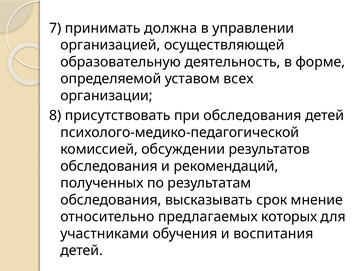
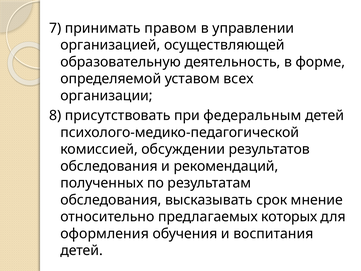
должна: должна -> правом
при обследования: обследования -> федеральным
участниками: участниками -> оформления
